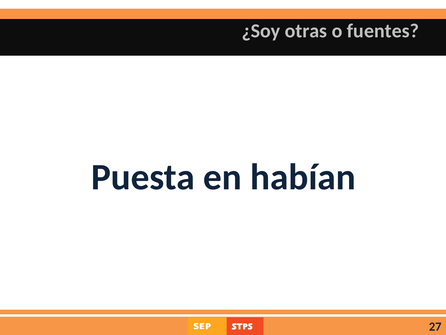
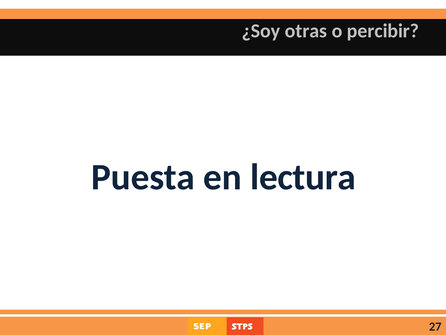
fuentes: fuentes -> percibir
habían: habían -> lectura
